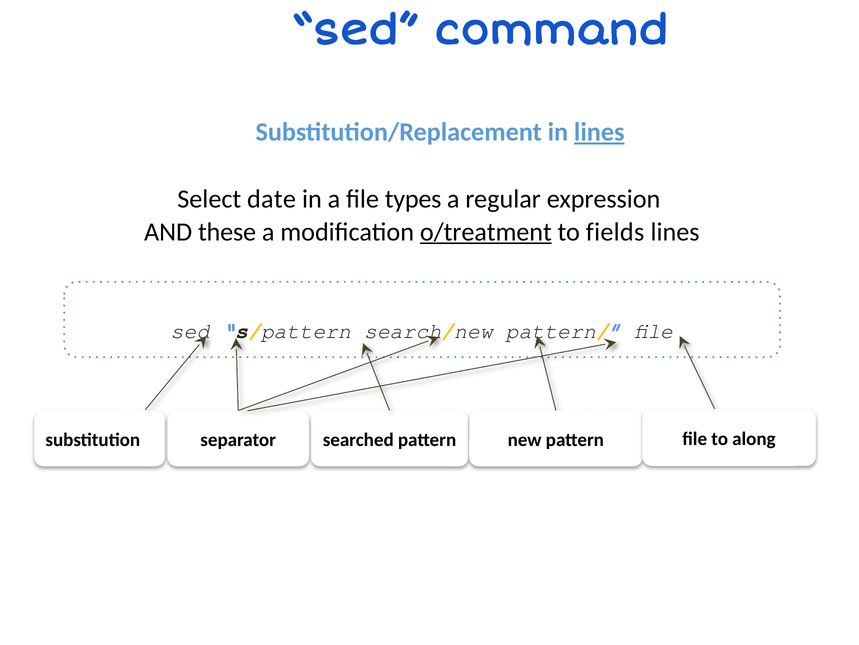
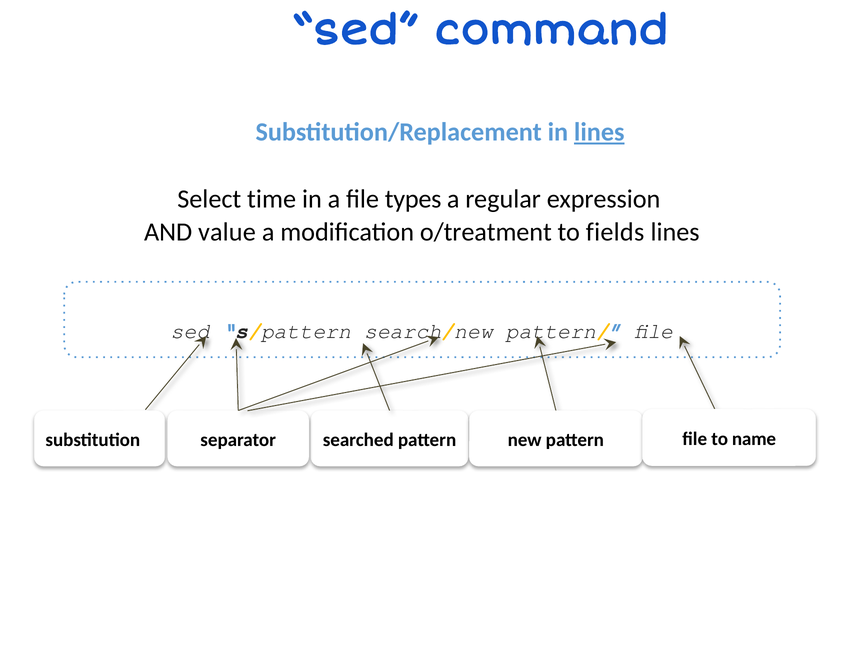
date: date -> time
these: these -> value
o/treatment underline: present -> none
along: along -> name
